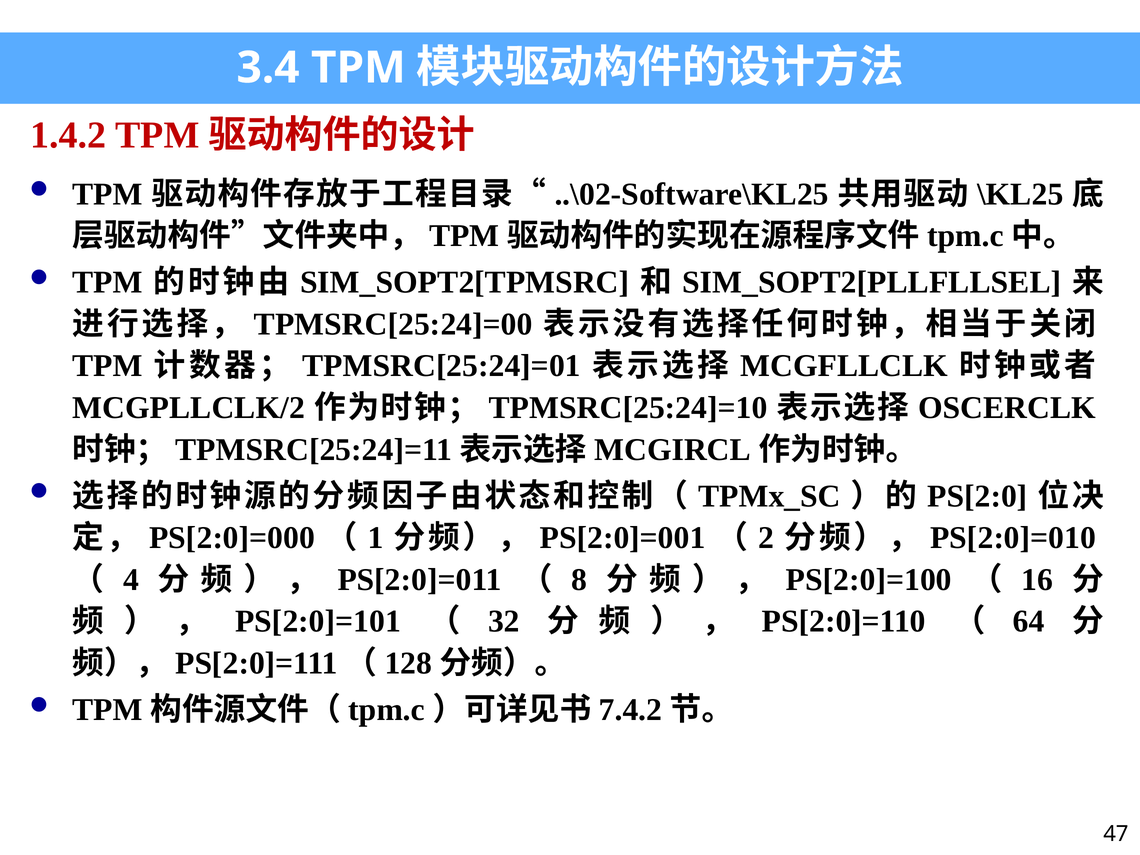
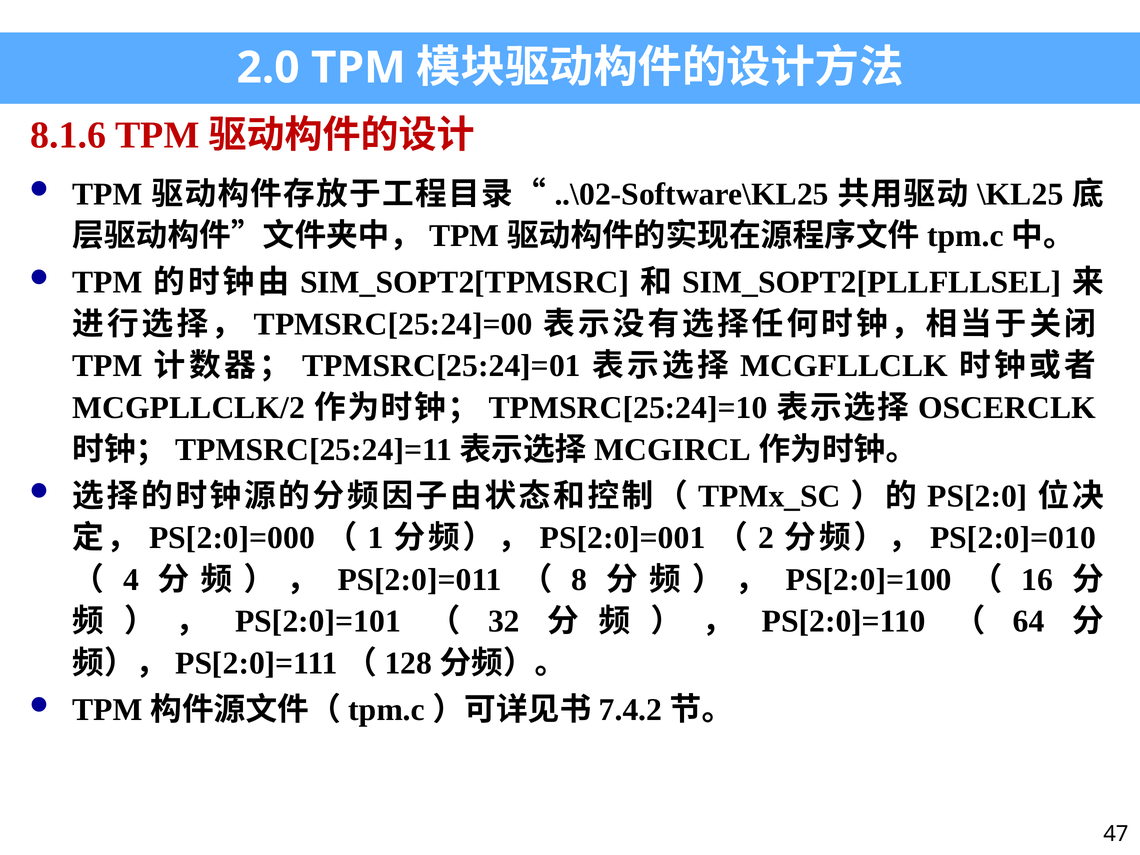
3.4: 3.4 -> 2.0
1.4.2: 1.4.2 -> 8.1.6
